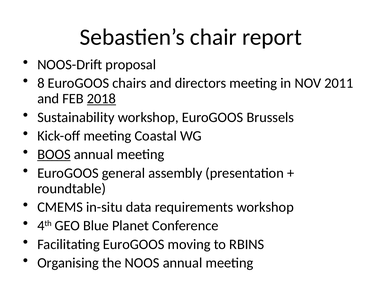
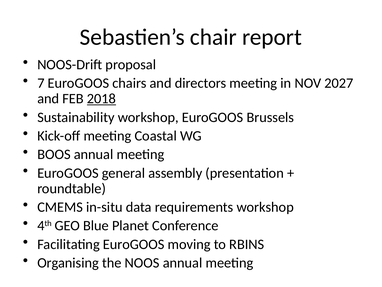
8: 8 -> 7
2011: 2011 -> 2027
BOOS underline: present -> none
